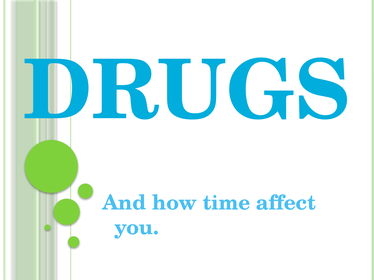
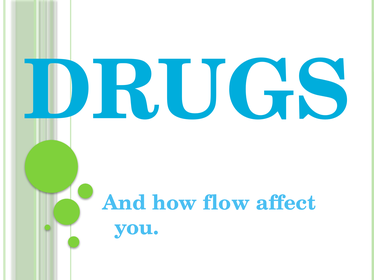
time: time -> flow
